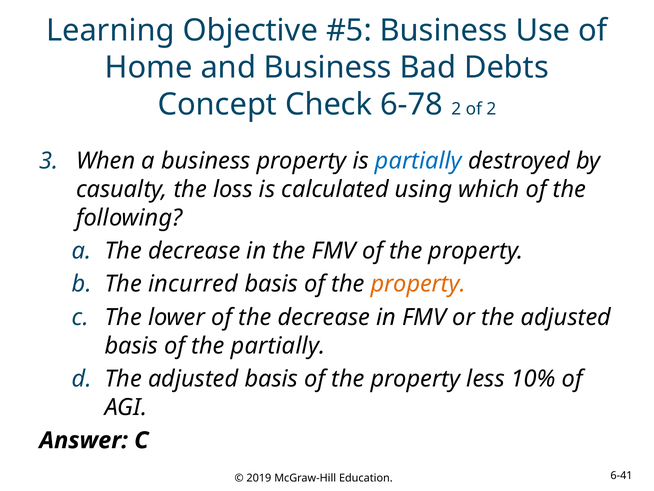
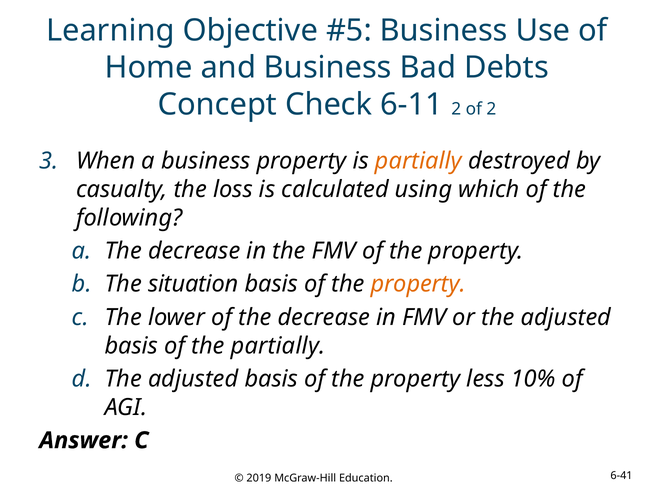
6-78: 6-78 -> 6-11
partially at (419, 161) colour: blue -> orange
incurred: incurred -> situation
